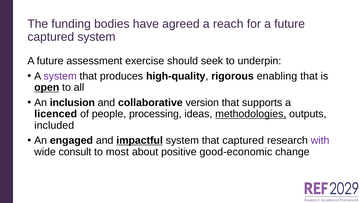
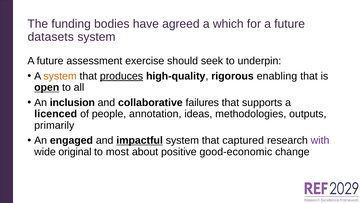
reach: reach -> which
captured at (51, 37): captured -> datasets
system at (60, 76) colour: purple -> orange
produces underline: none -> present
version: version -> failures
processing: processing -> annotation
methodologies underline: present -> none
included: included -> primarily
consult: consult -> original
